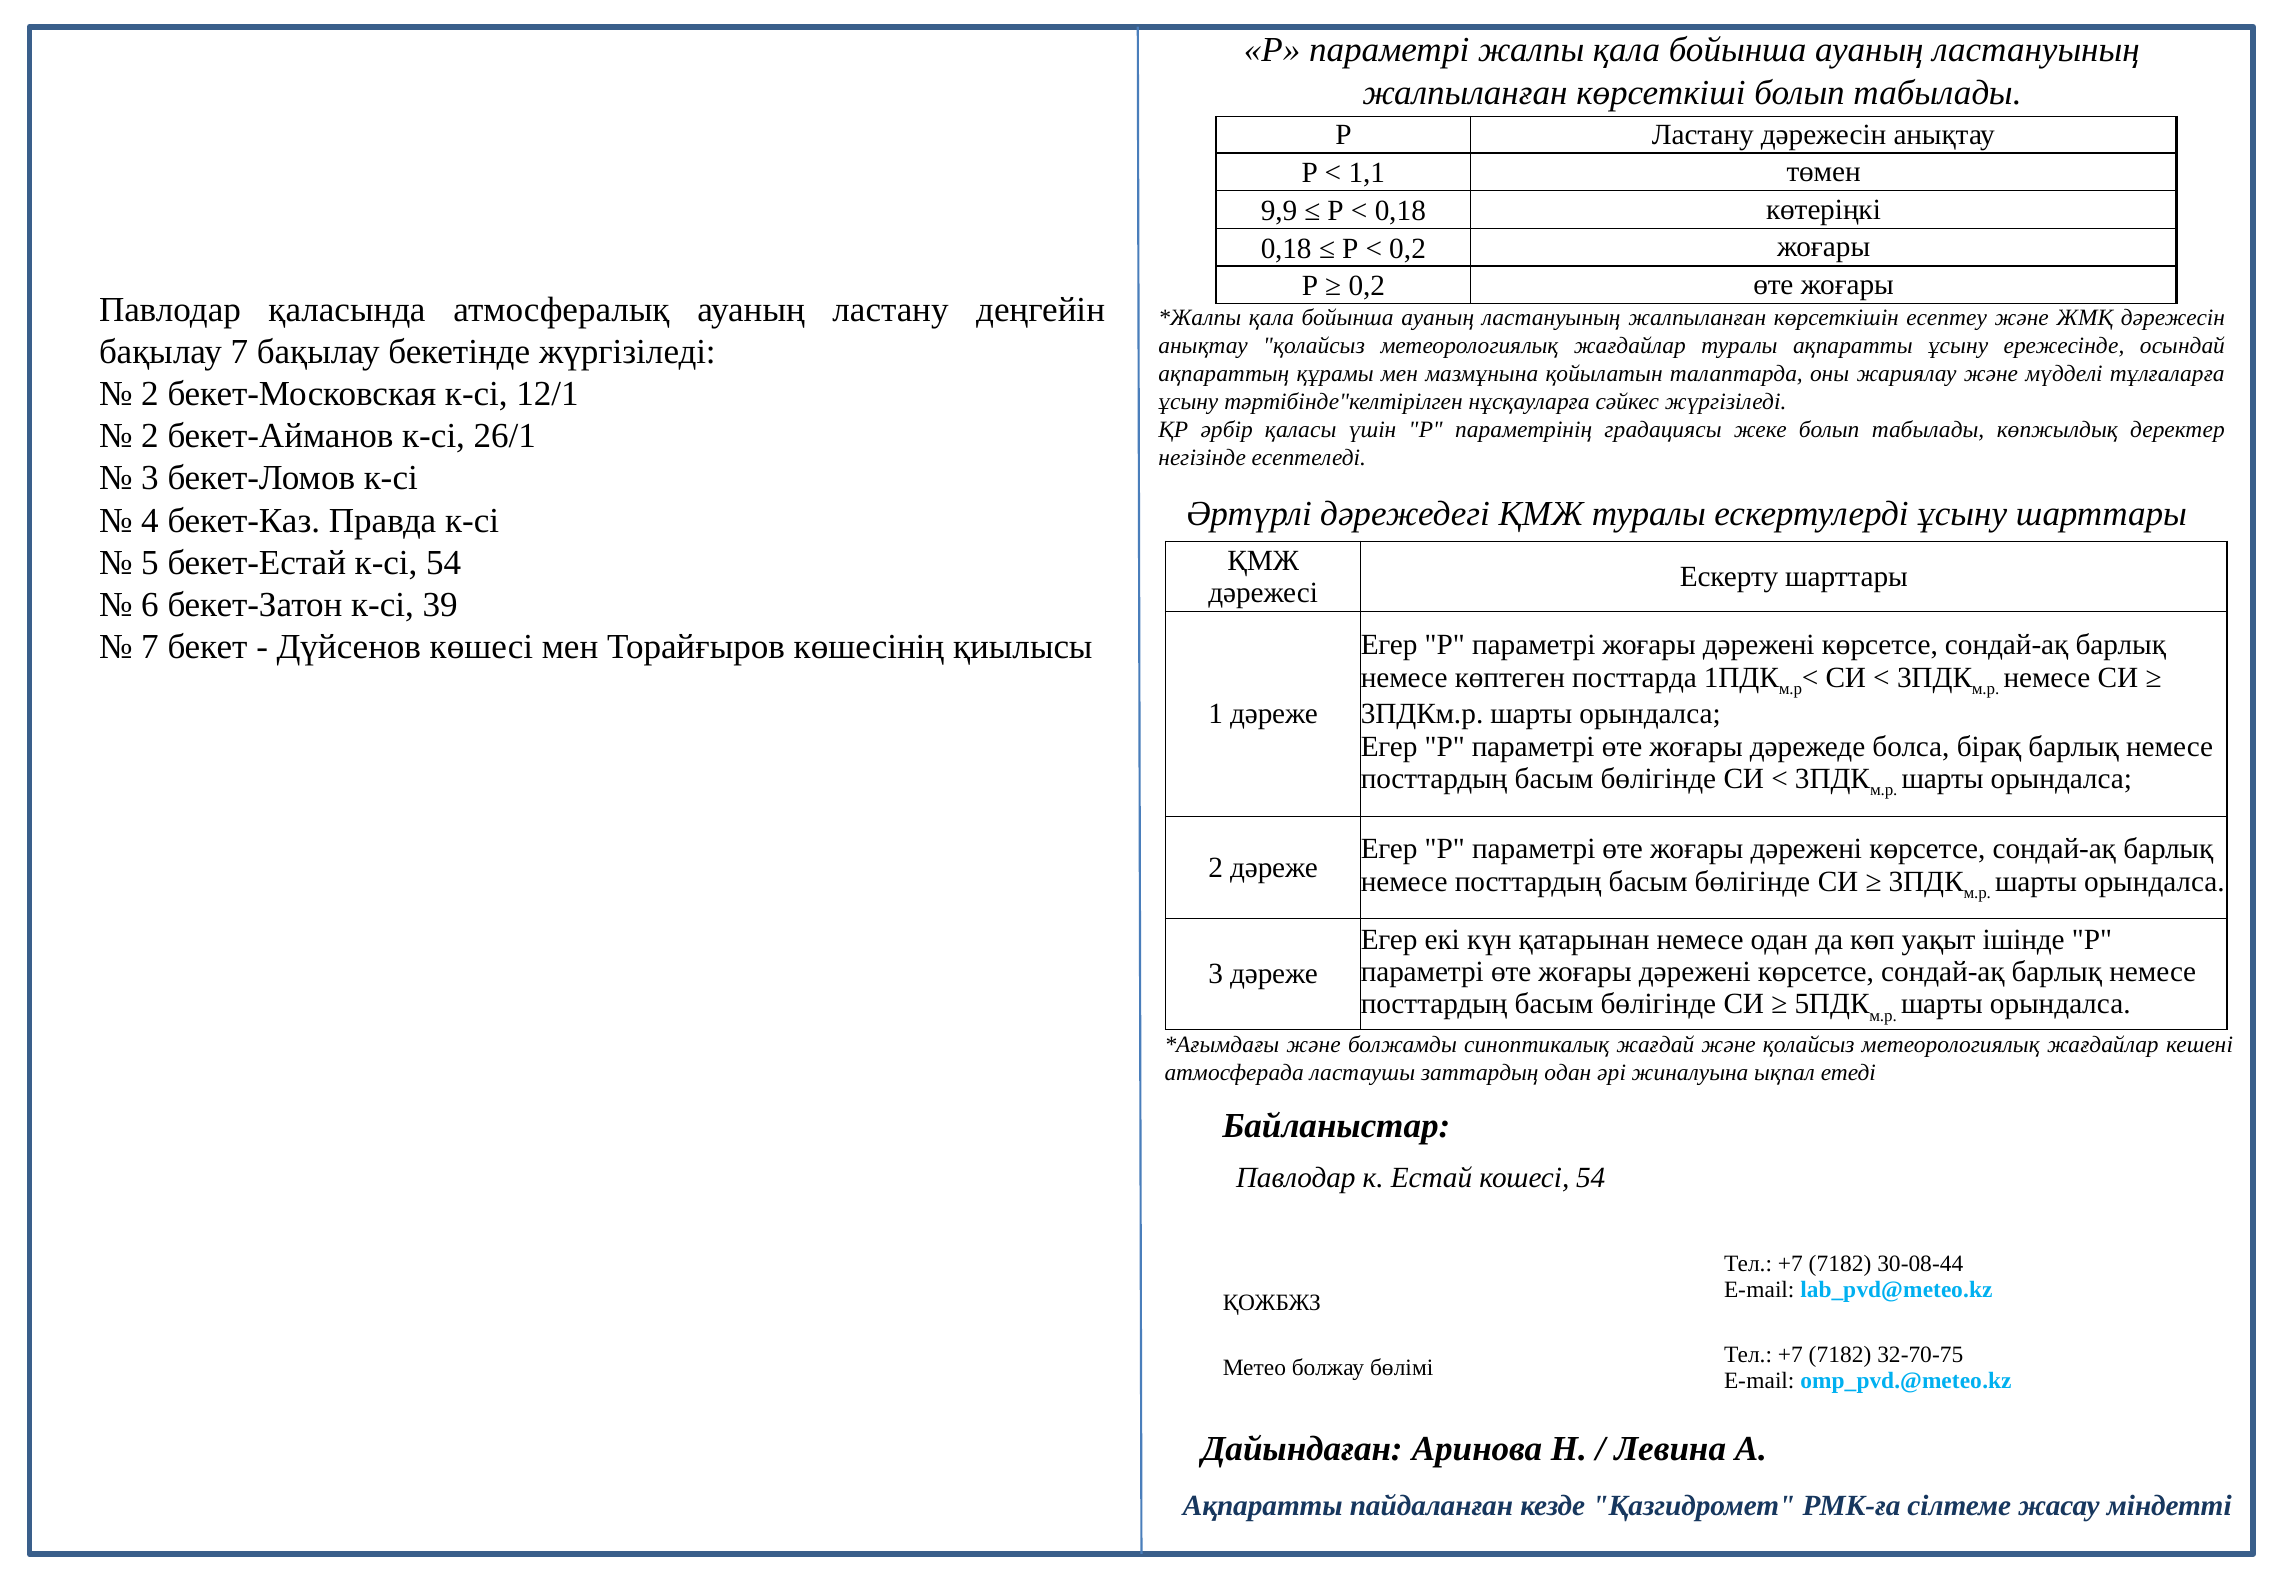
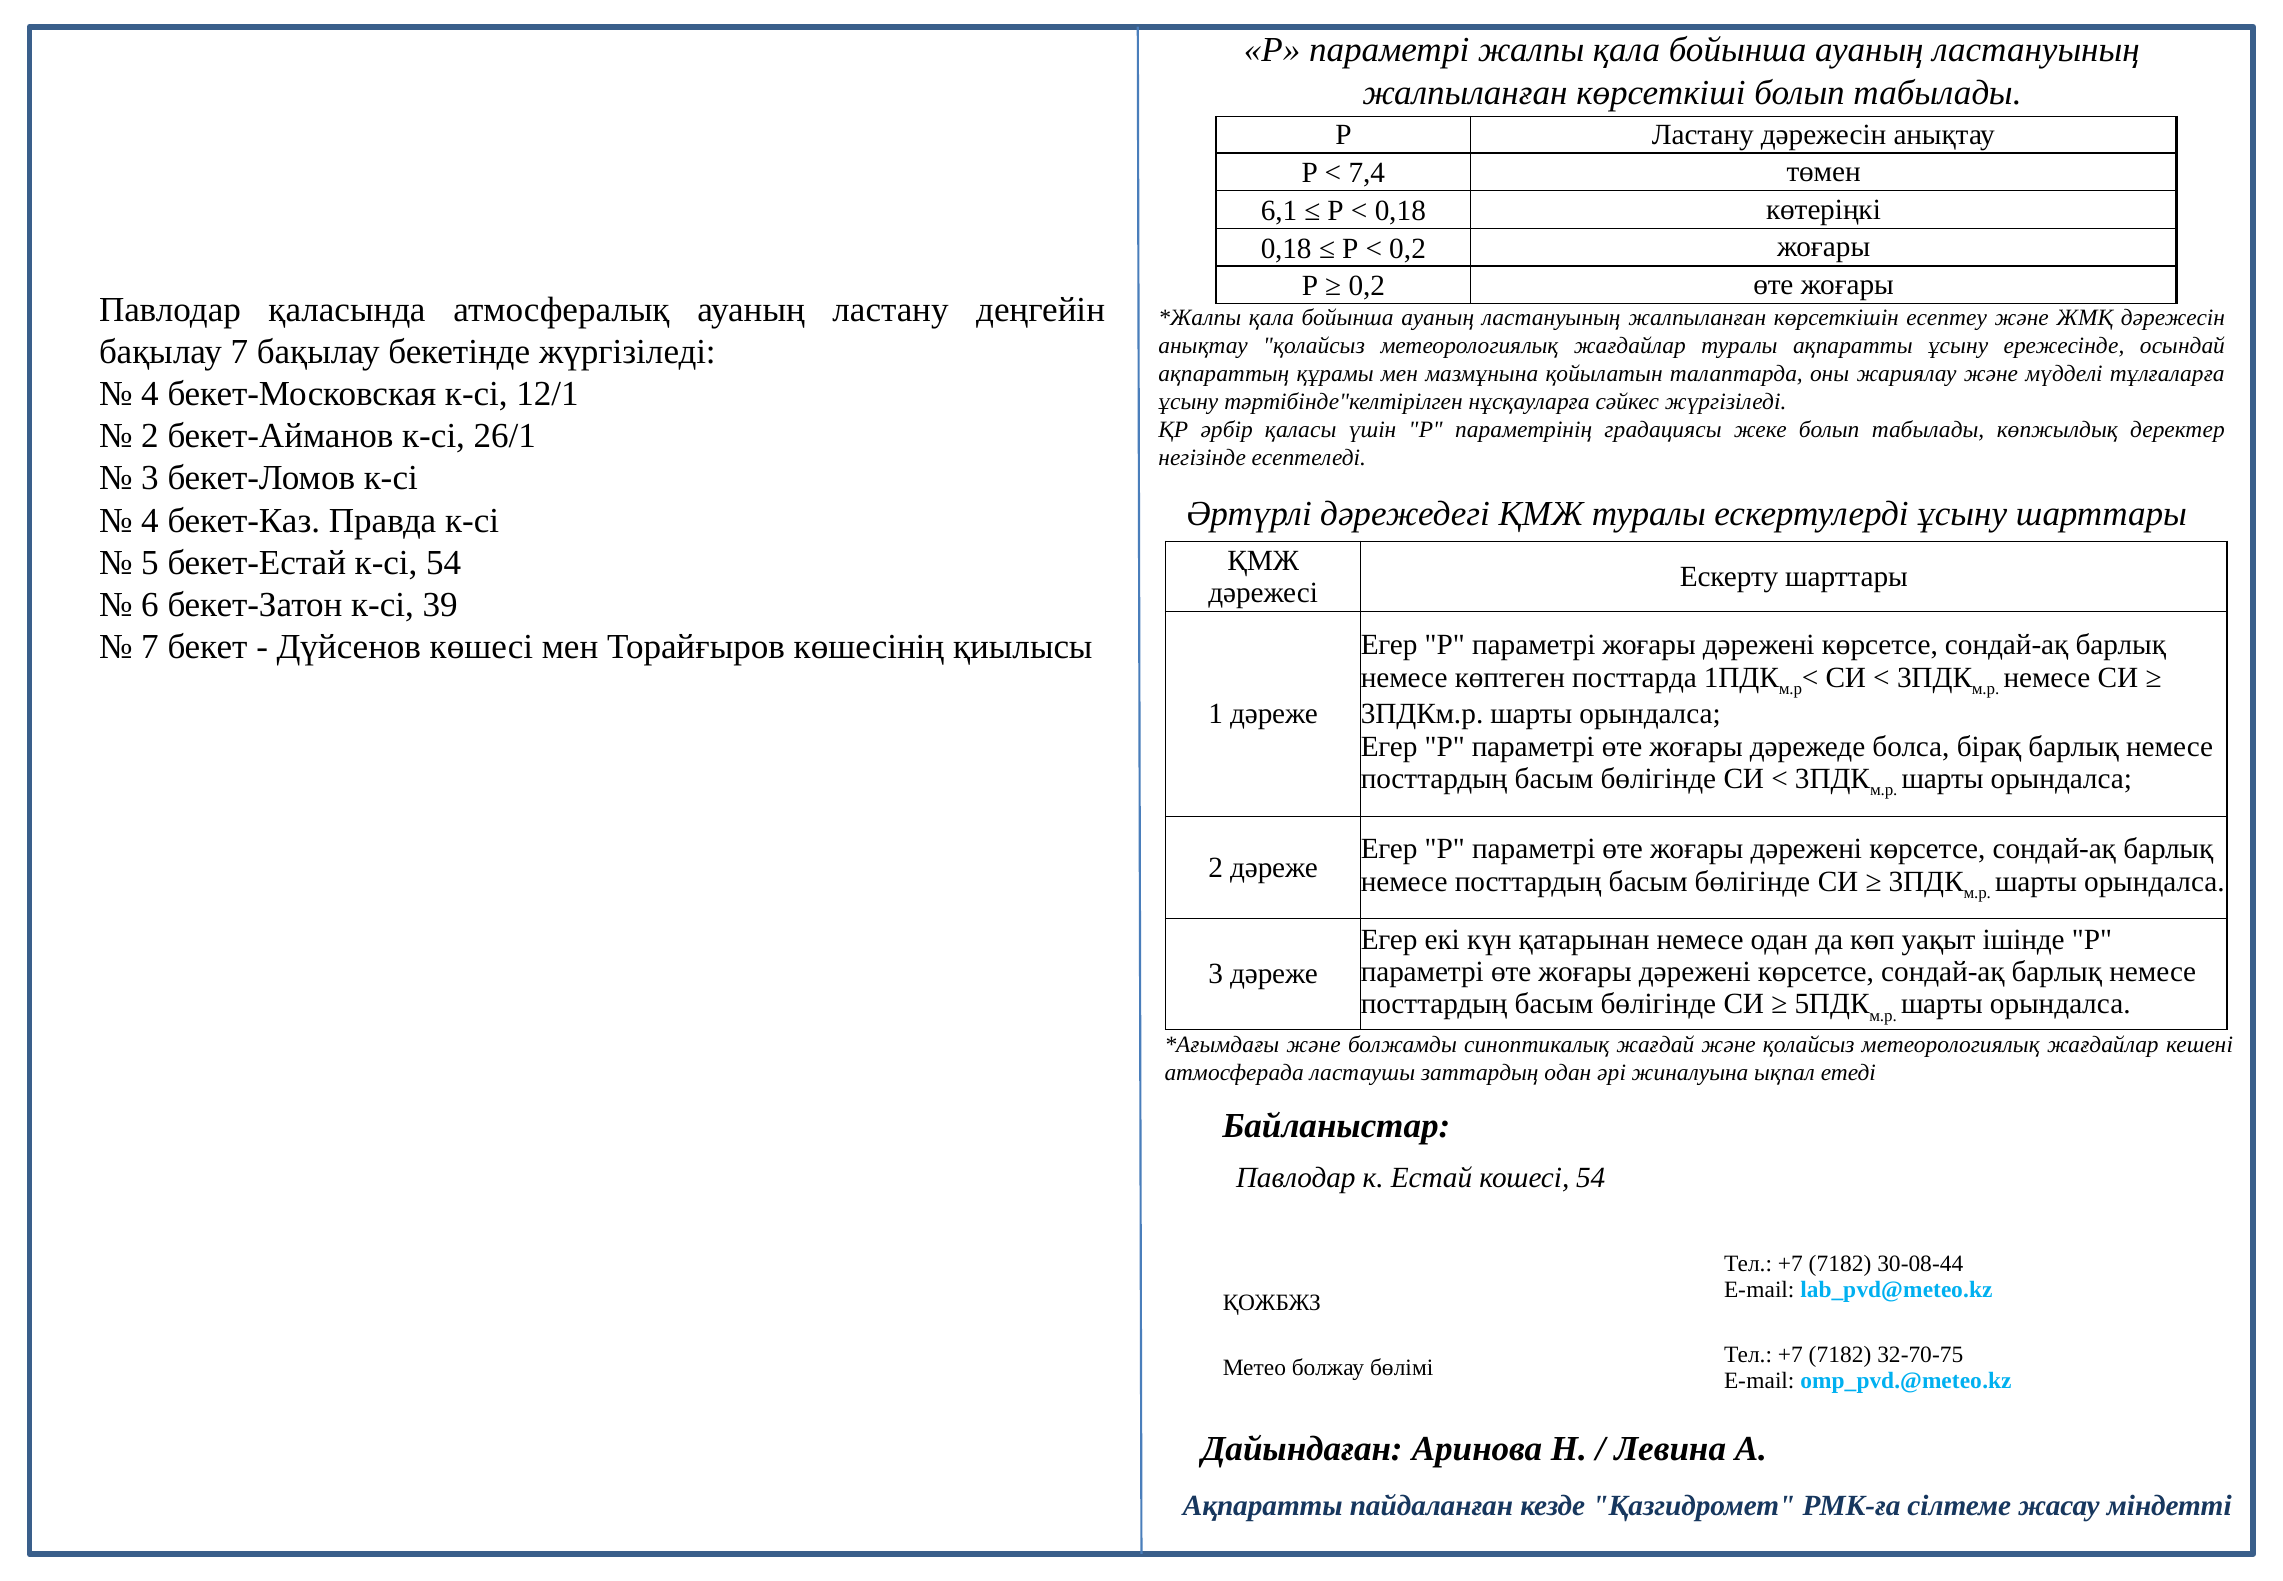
1,1: 1,1 -> 7,4
9,9: 9,9 -> 6,1
2 at (150, 394): 2 -> 4
